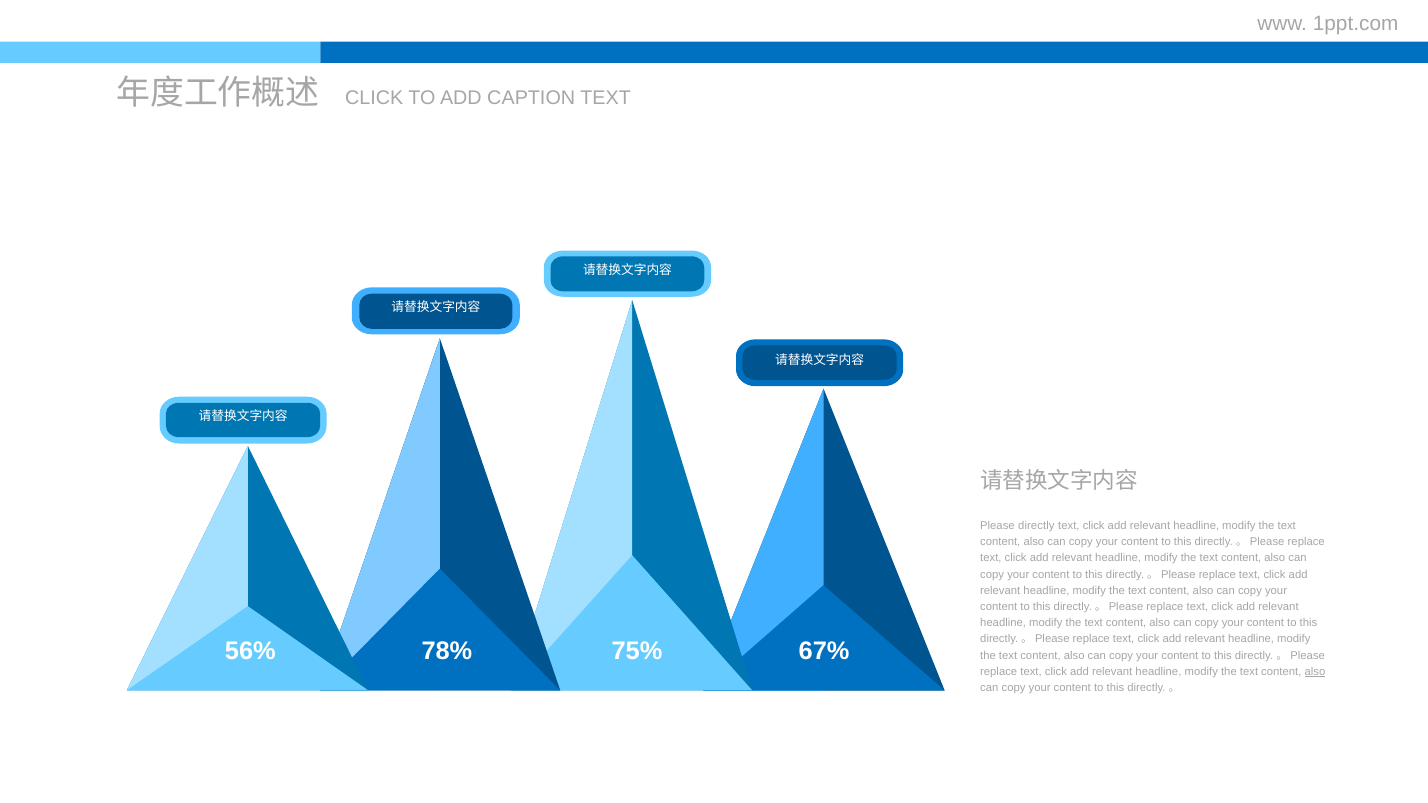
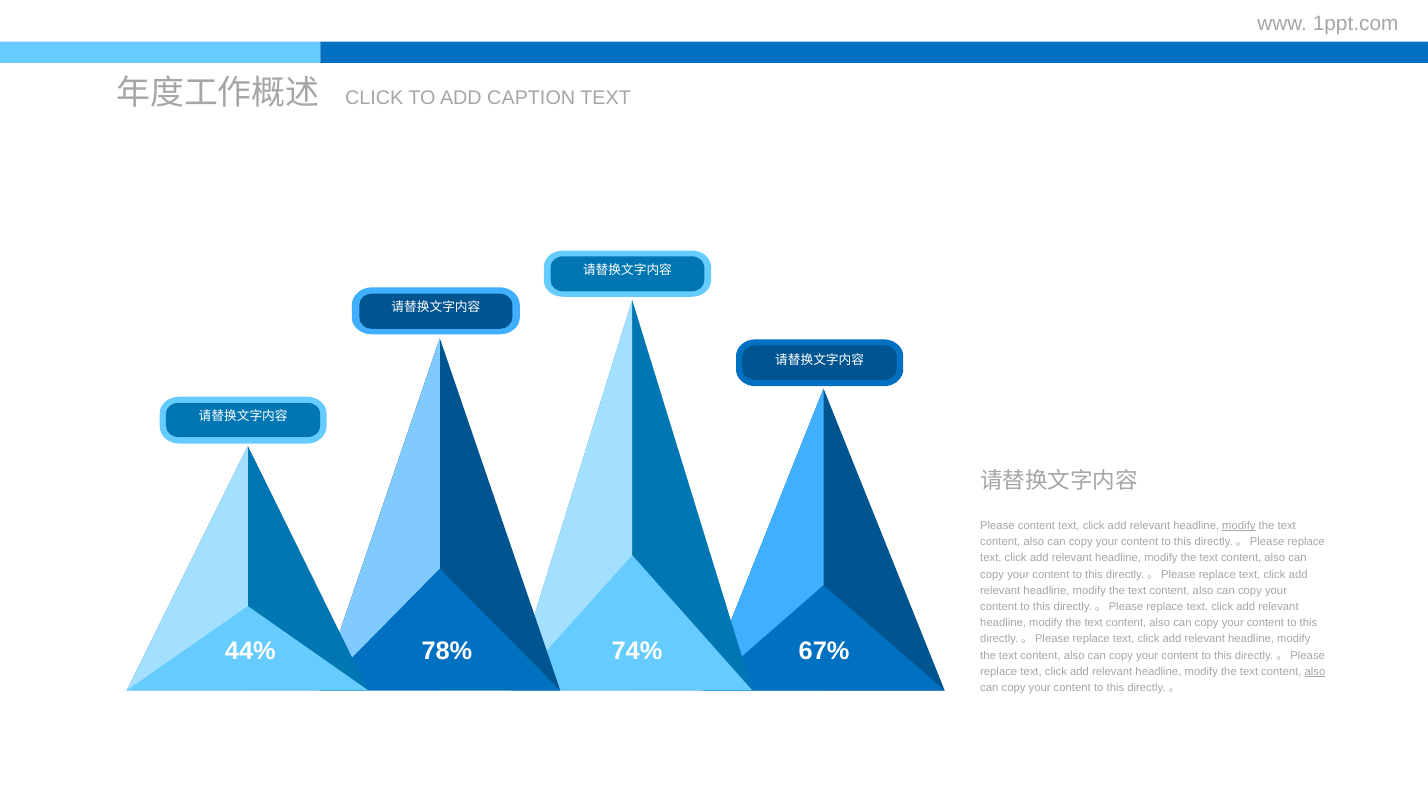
Please directly: directly -> content
modify at (1239, 526) underline: none -> present
56%: 56% -> 44%
75%: 75% -> 74%
